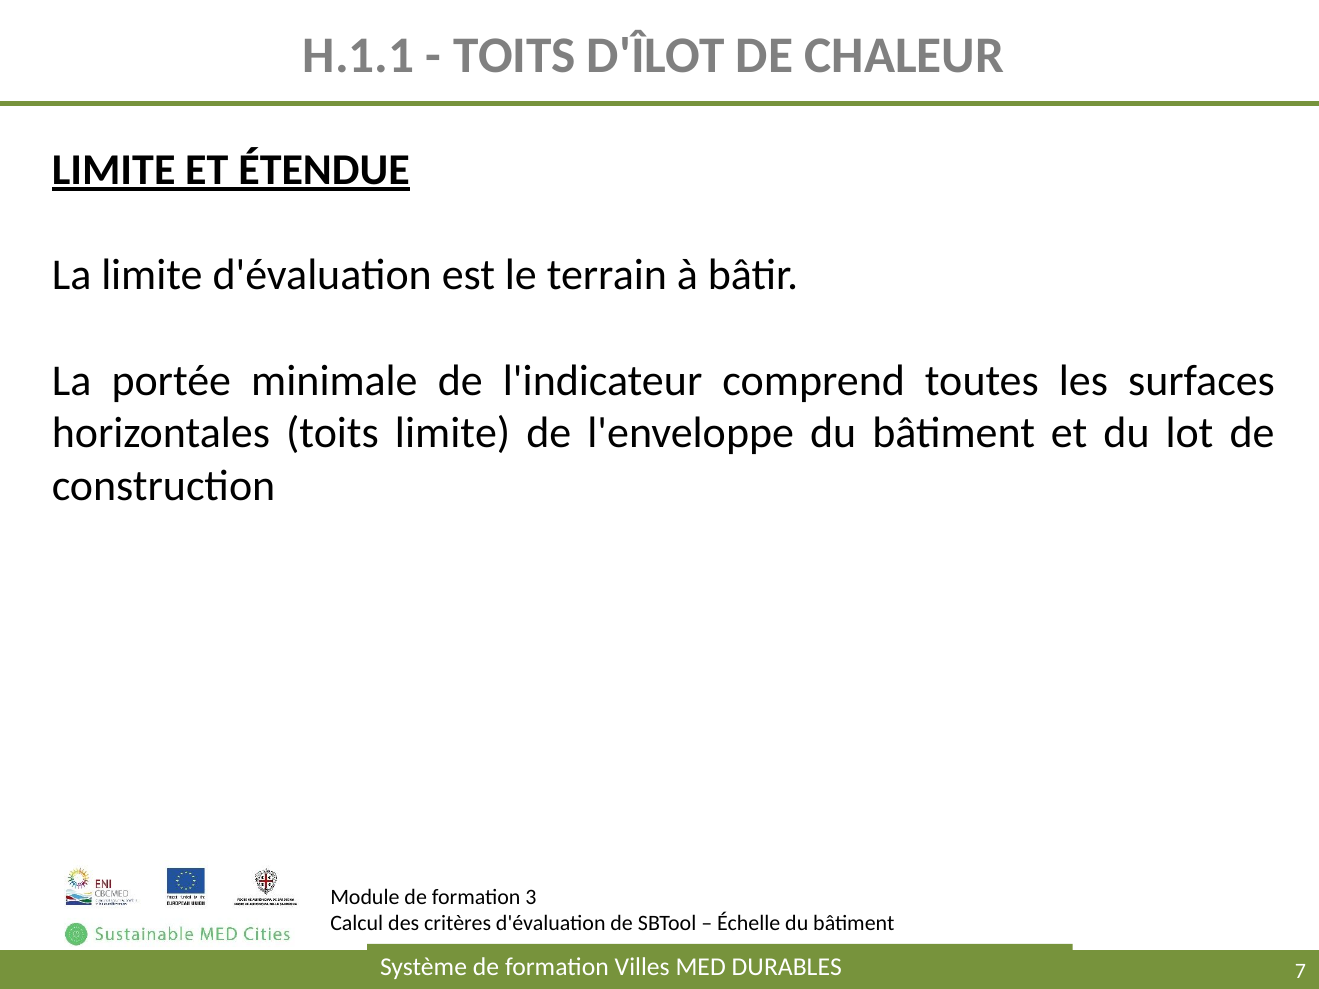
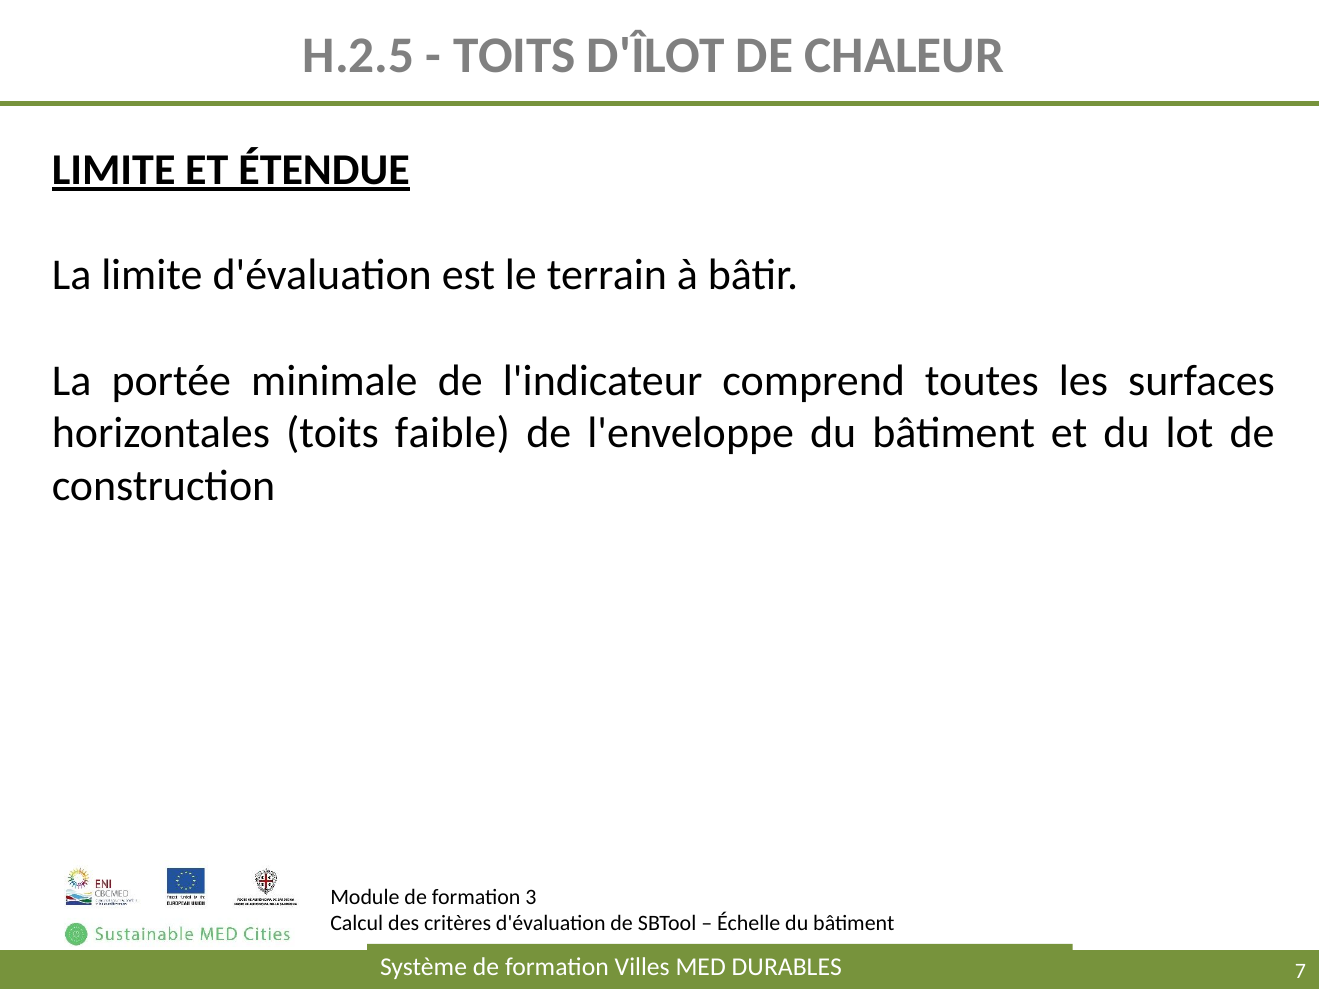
H.1.1: H.1.1 -> H.2.5
toits limite: limite -> faible
